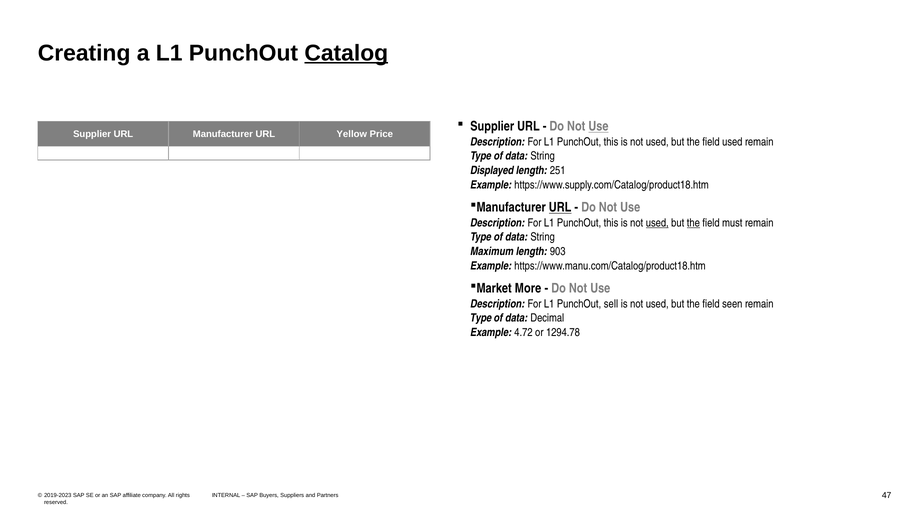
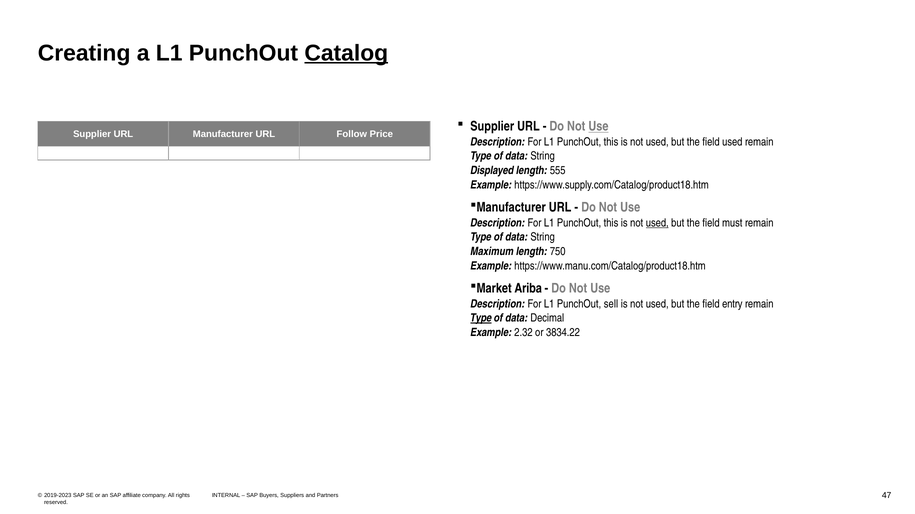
Yellow: Yellow -> Follow
251: 251 -> 555
URL at (560, 208) underline: present -> none
the at (693, 223) underline: present -> none
903: 903 -> 750
More: More -> Ariba
seen: seen -> entry
Type at (481, 319) underline: none -> present
4.72: 4.72 -> 2.32
1294.78: 1294.78 -> 3834.22
